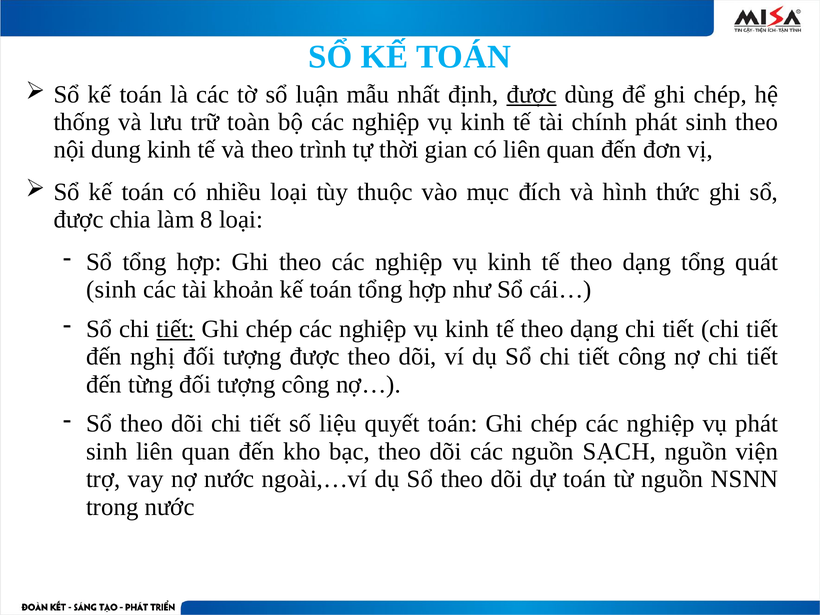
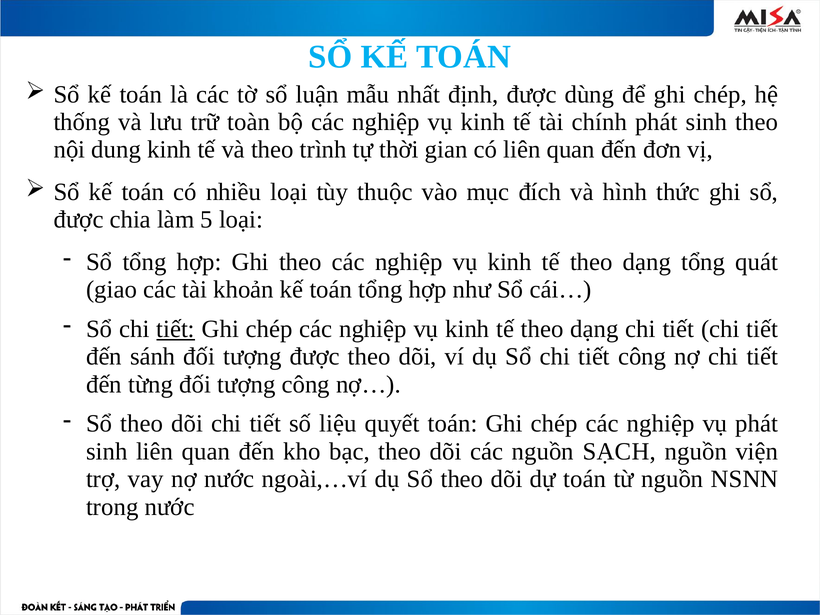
được at (532, 94) underline: present -> none
8: 8 -> 5
sinh at (111, 290): sinh -> giao
nghị: nghị -> sánh
